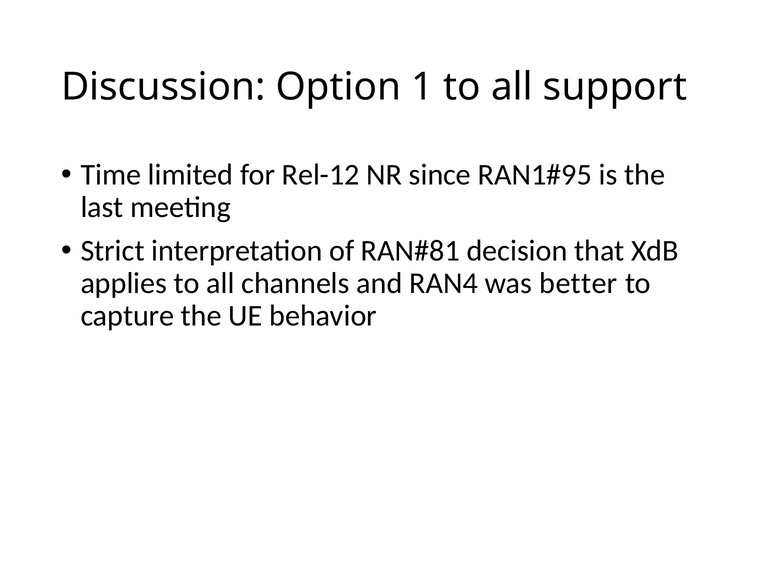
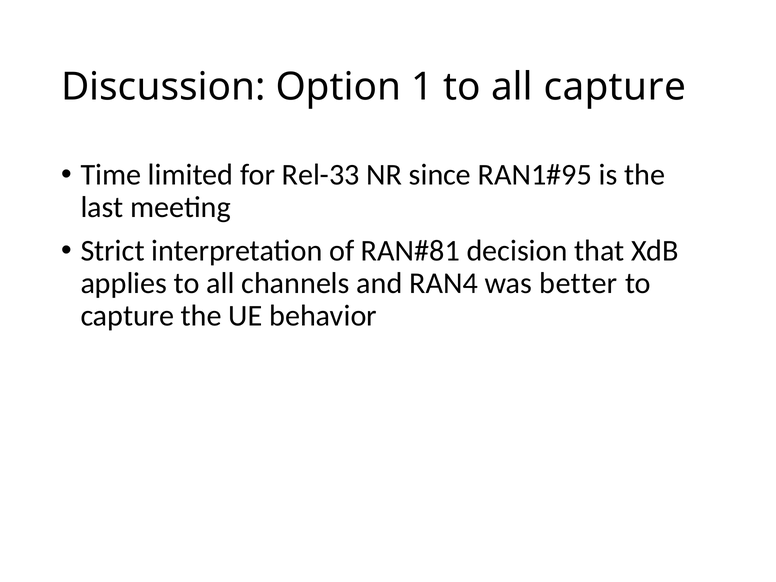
all support: support -> capture
Rel-12: Rel-12 -> Rel-33
